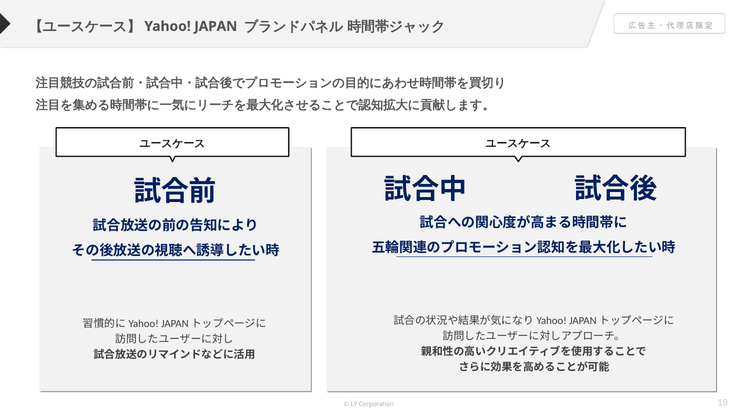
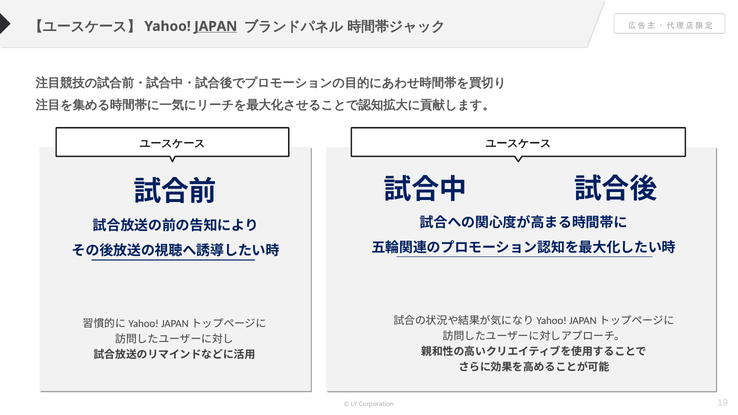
JAPAN underline: none -> present
